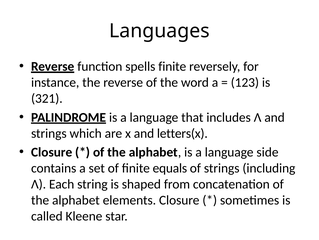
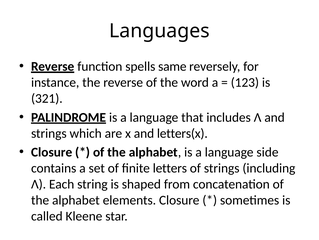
spells finite: finite -> same
equals: equals -> letters
